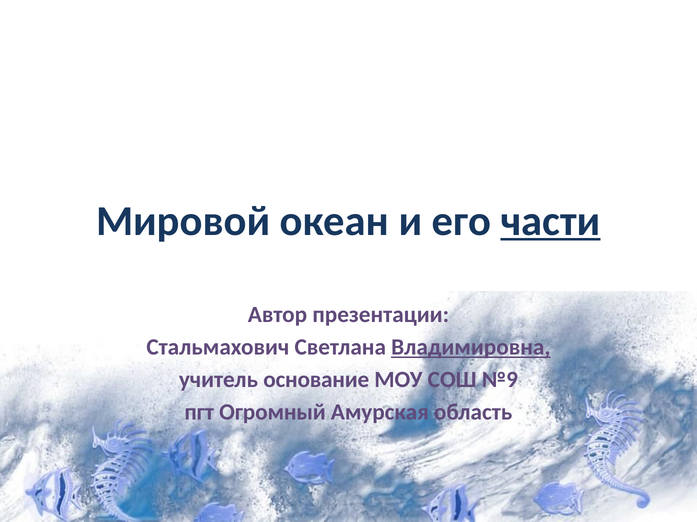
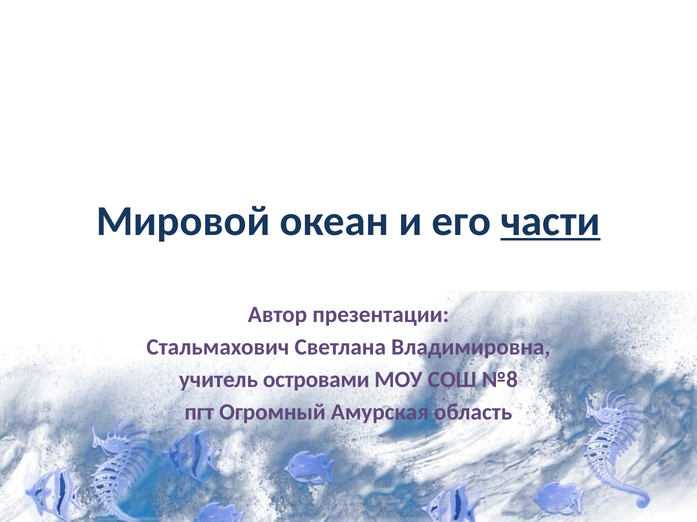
Владимировна underline: present -> none
основание: основание -> островами
№9: №9 -> №8
